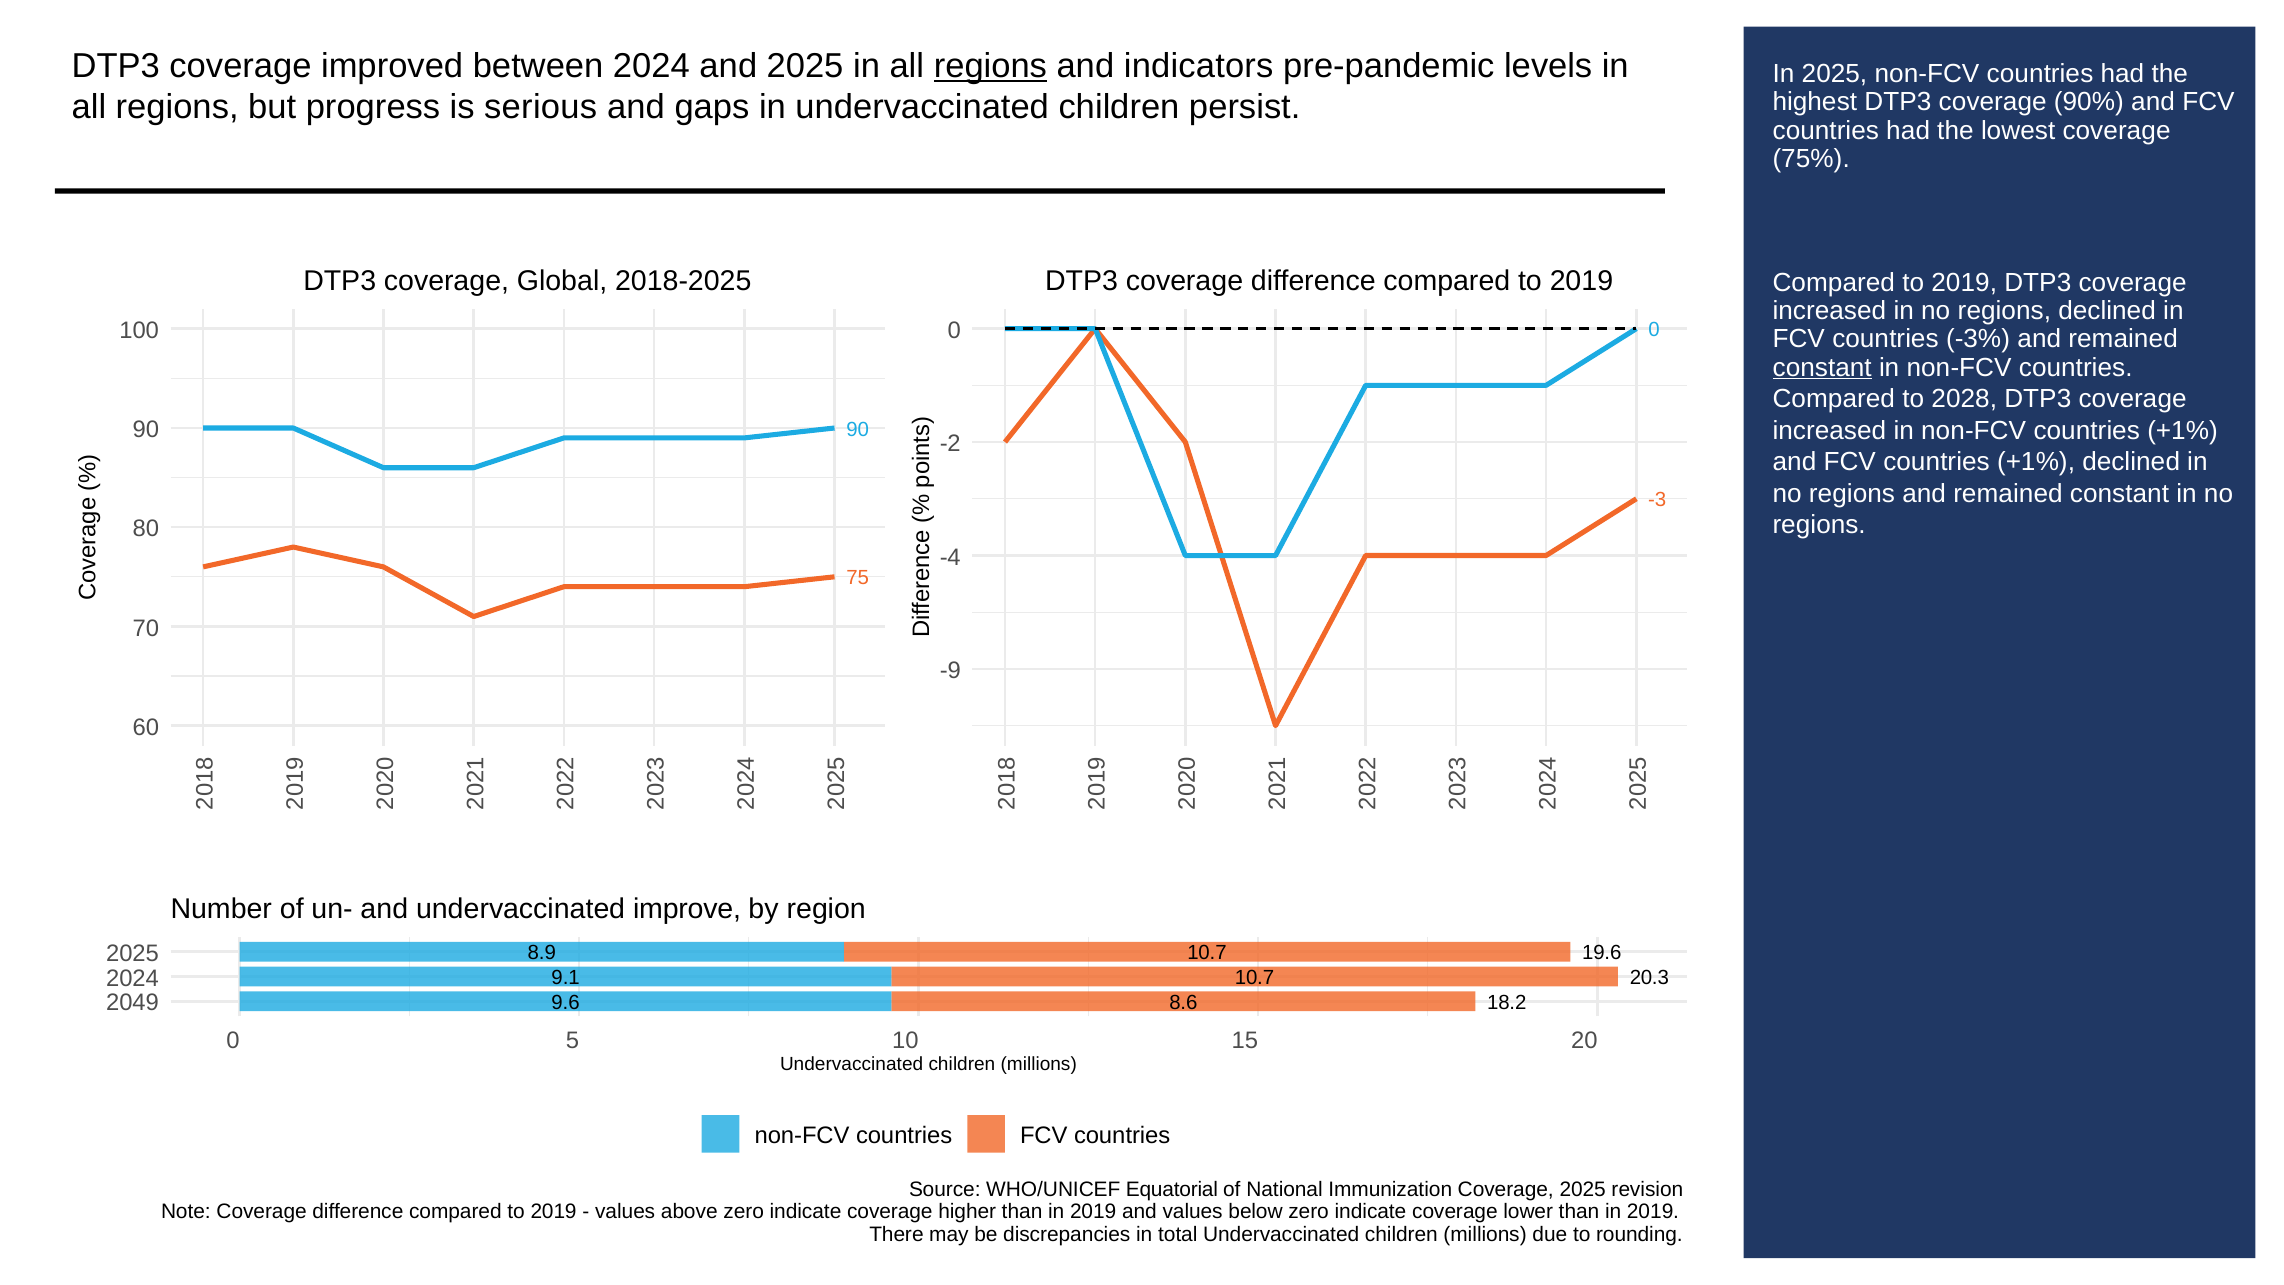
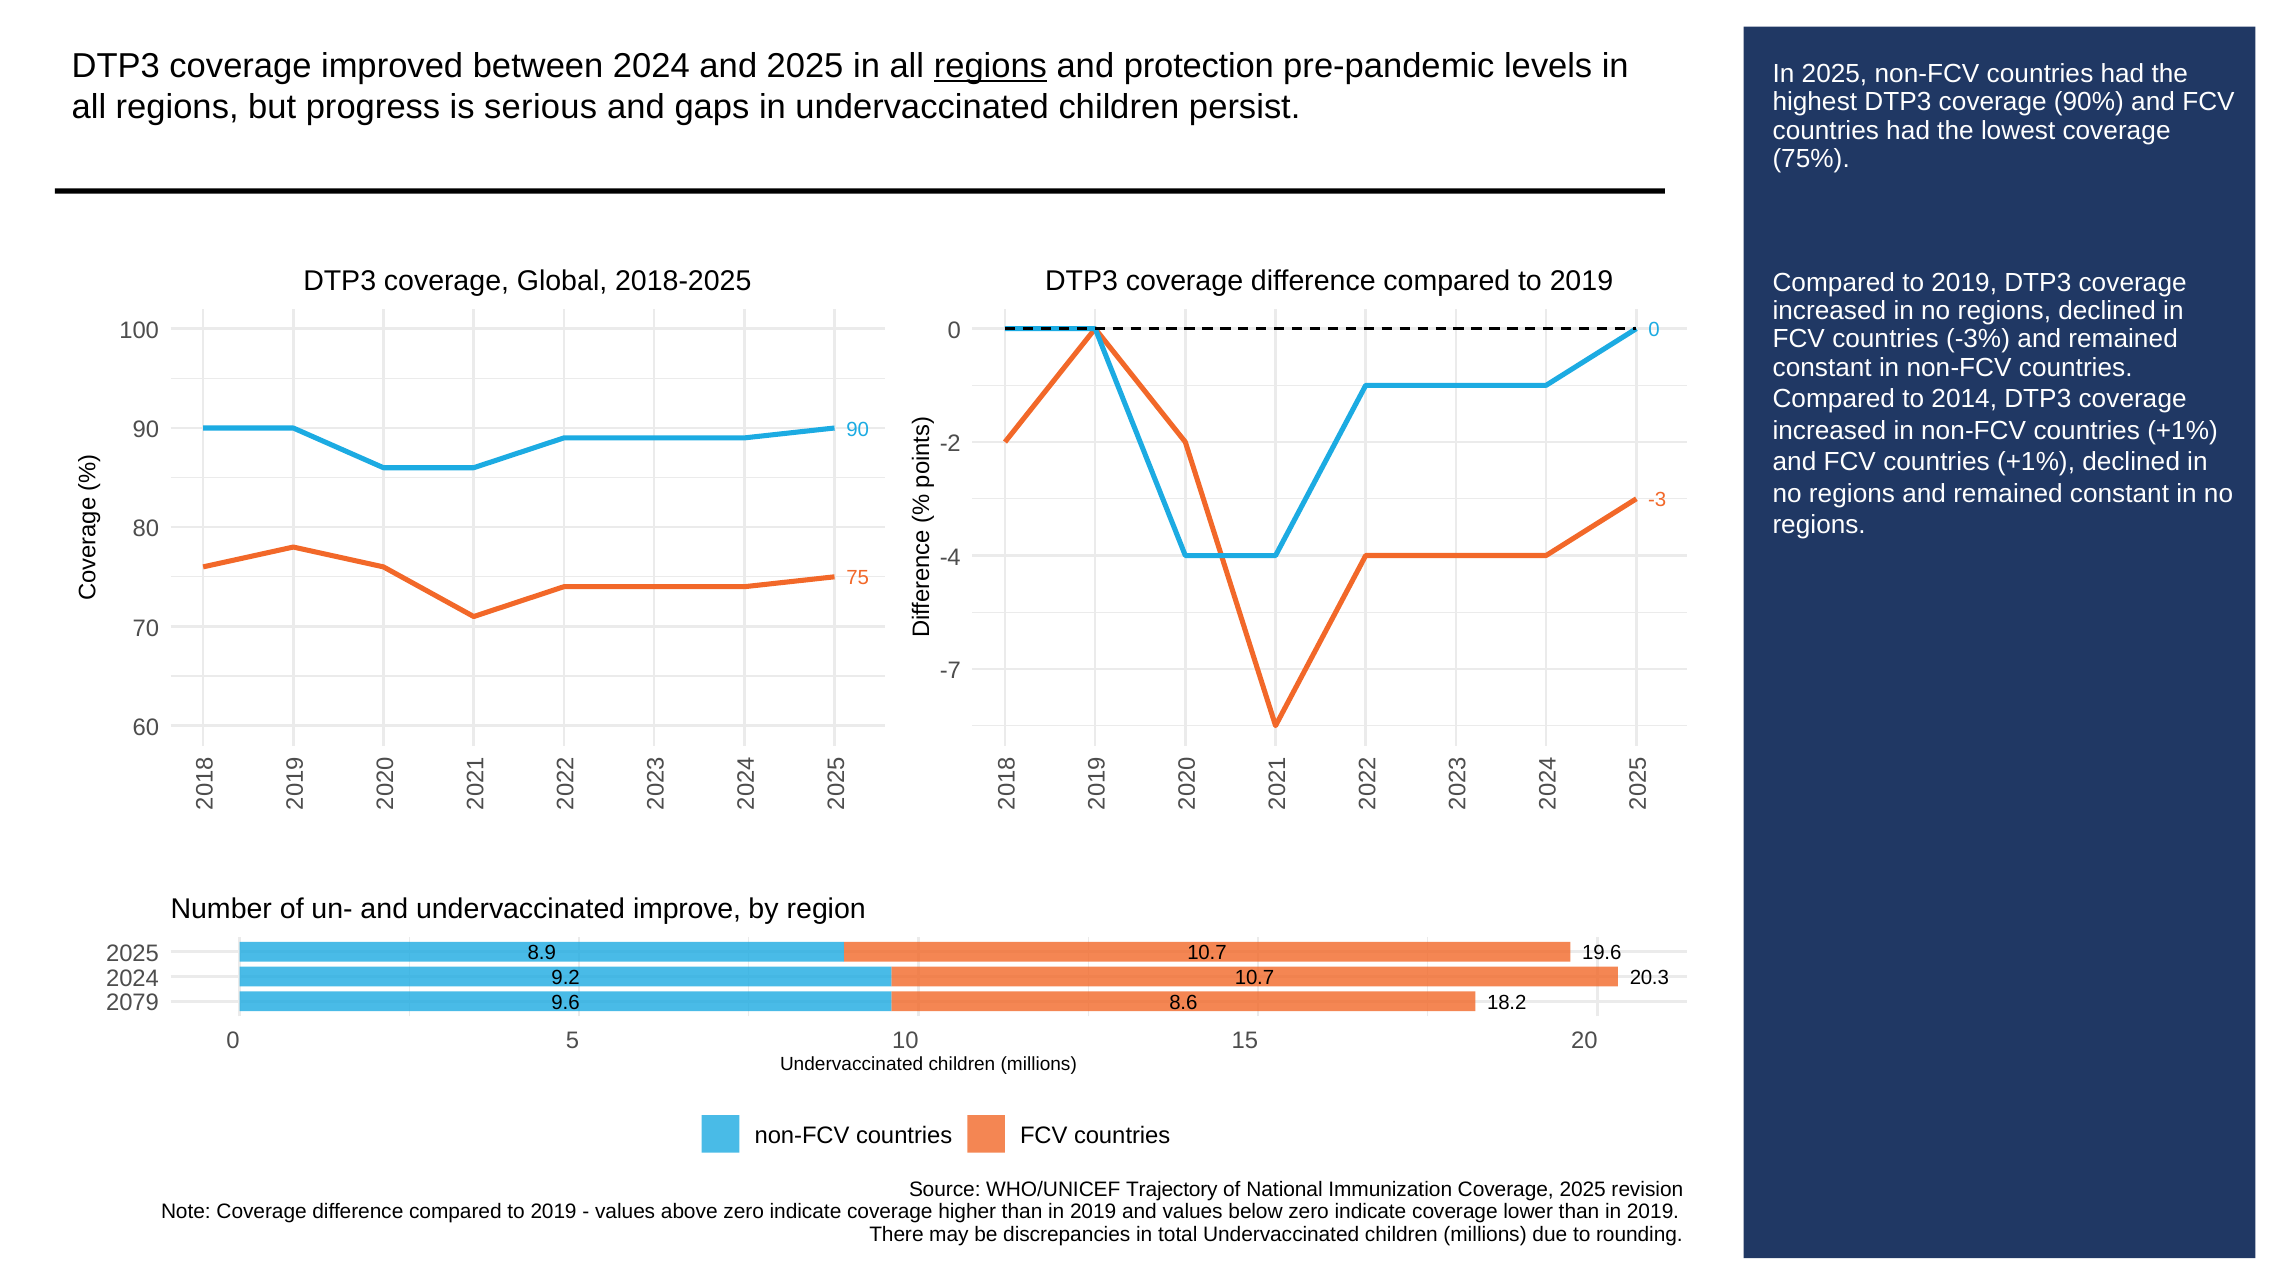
indicators: indicators -> protection
constant at (1822, 367) underline: present -> none
2028: 2028 -> 2014
-9: -9 -> -7
9.1: 9.1 -> 9.2
2049: 2049 -> 2079
Equatorial: Equatorial -> Trajectory
